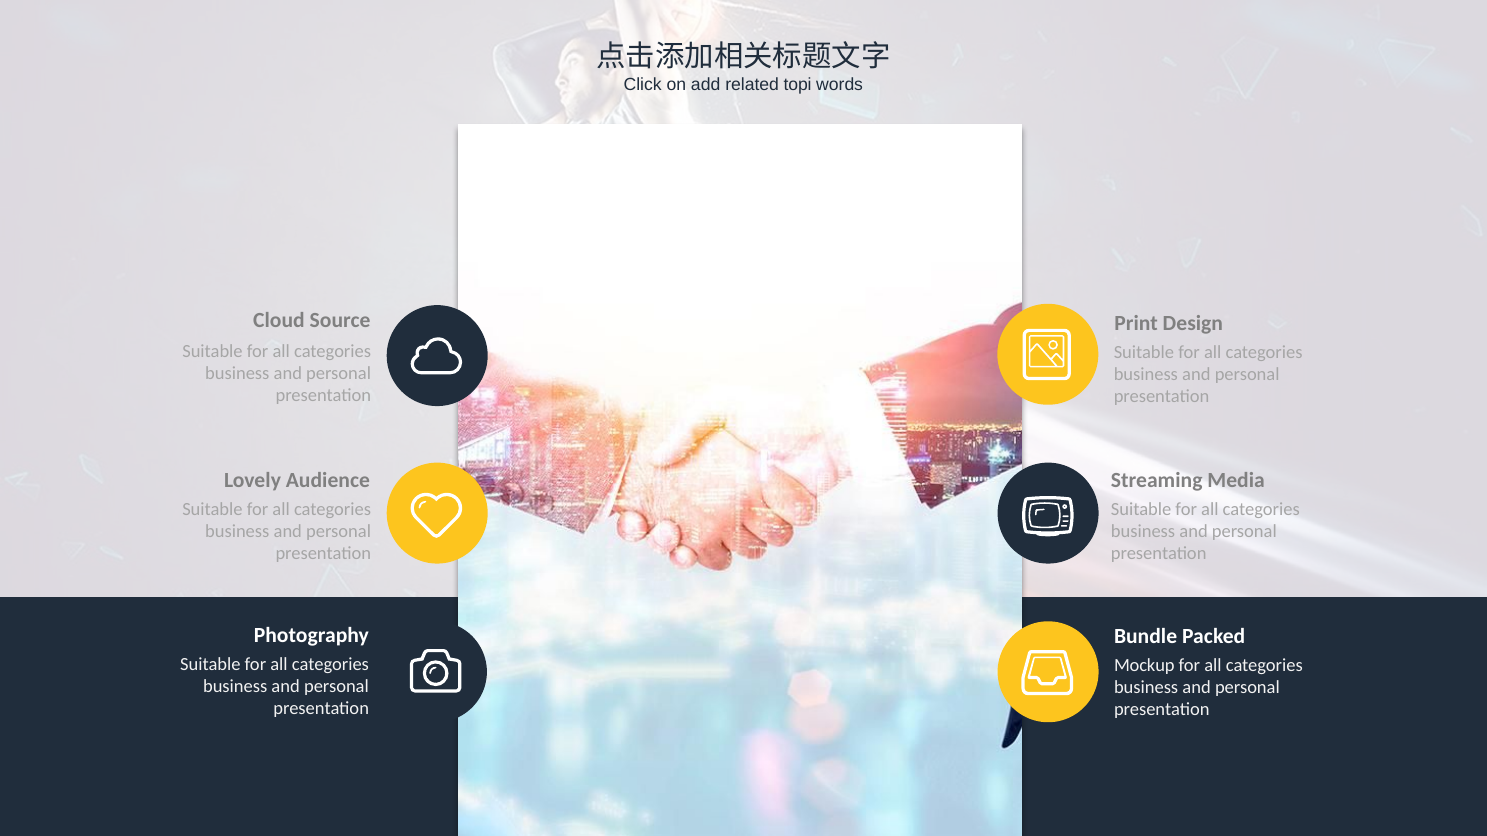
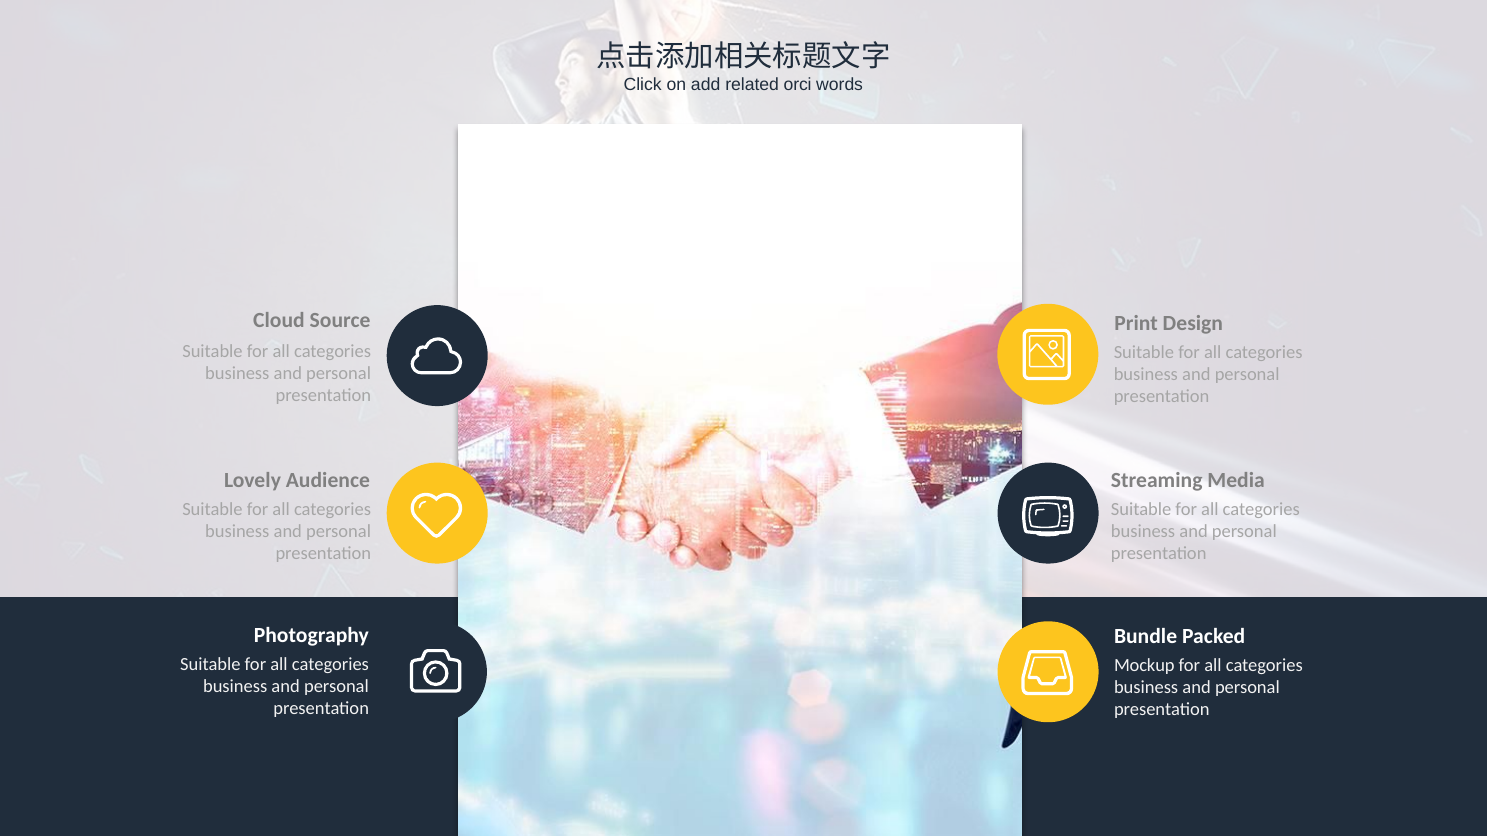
topi: topi -> orci
